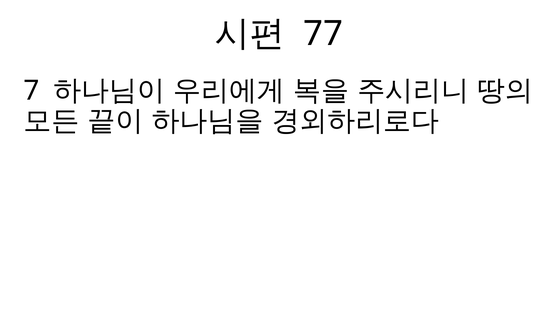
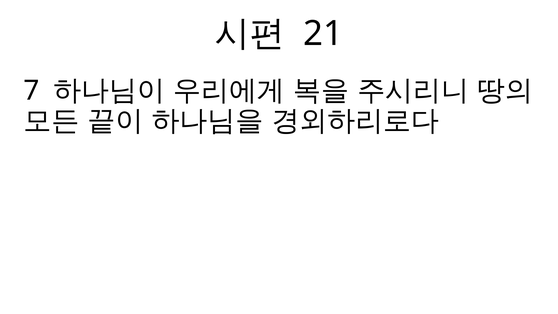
77: 77 -> 21
